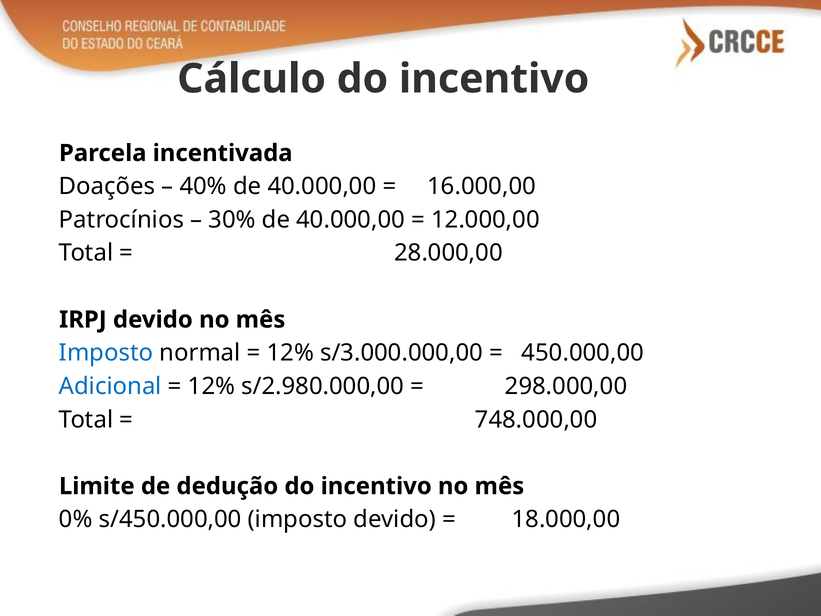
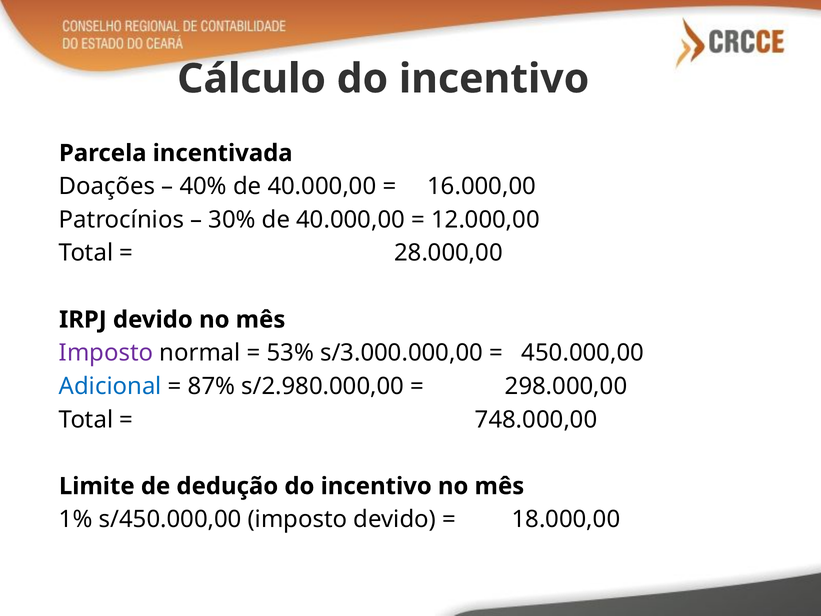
Imposto at (106, 353) colour: blue -> purple
12% at (290, 353): 12% -> 53%
12% at (211, 386): 12% -> 87%
0%: 0% -> 1%
